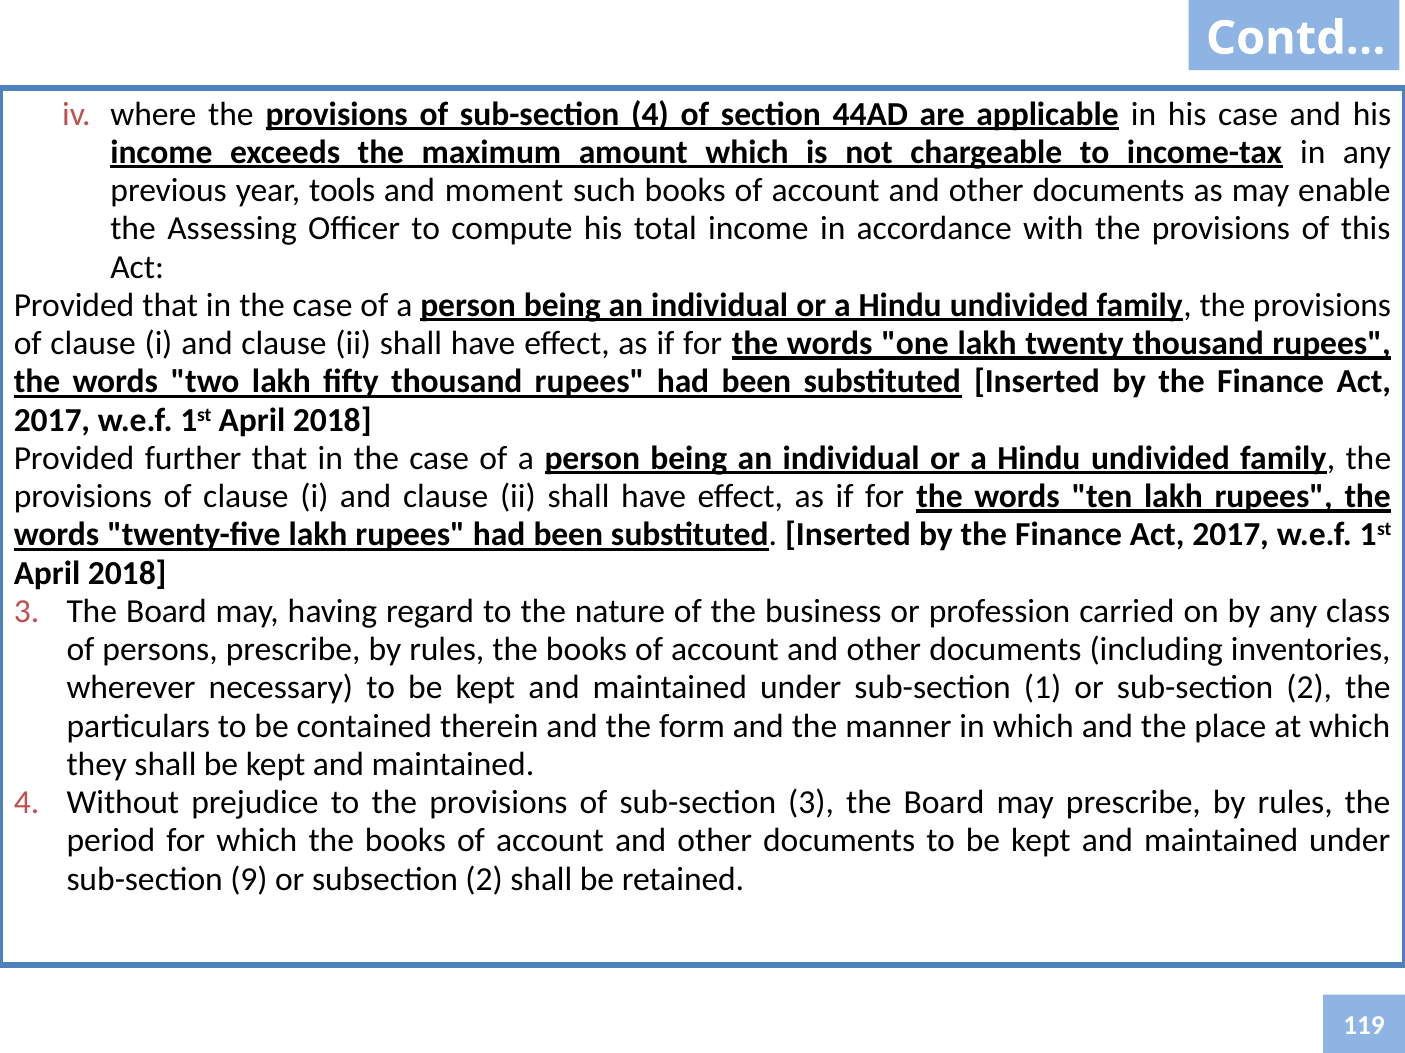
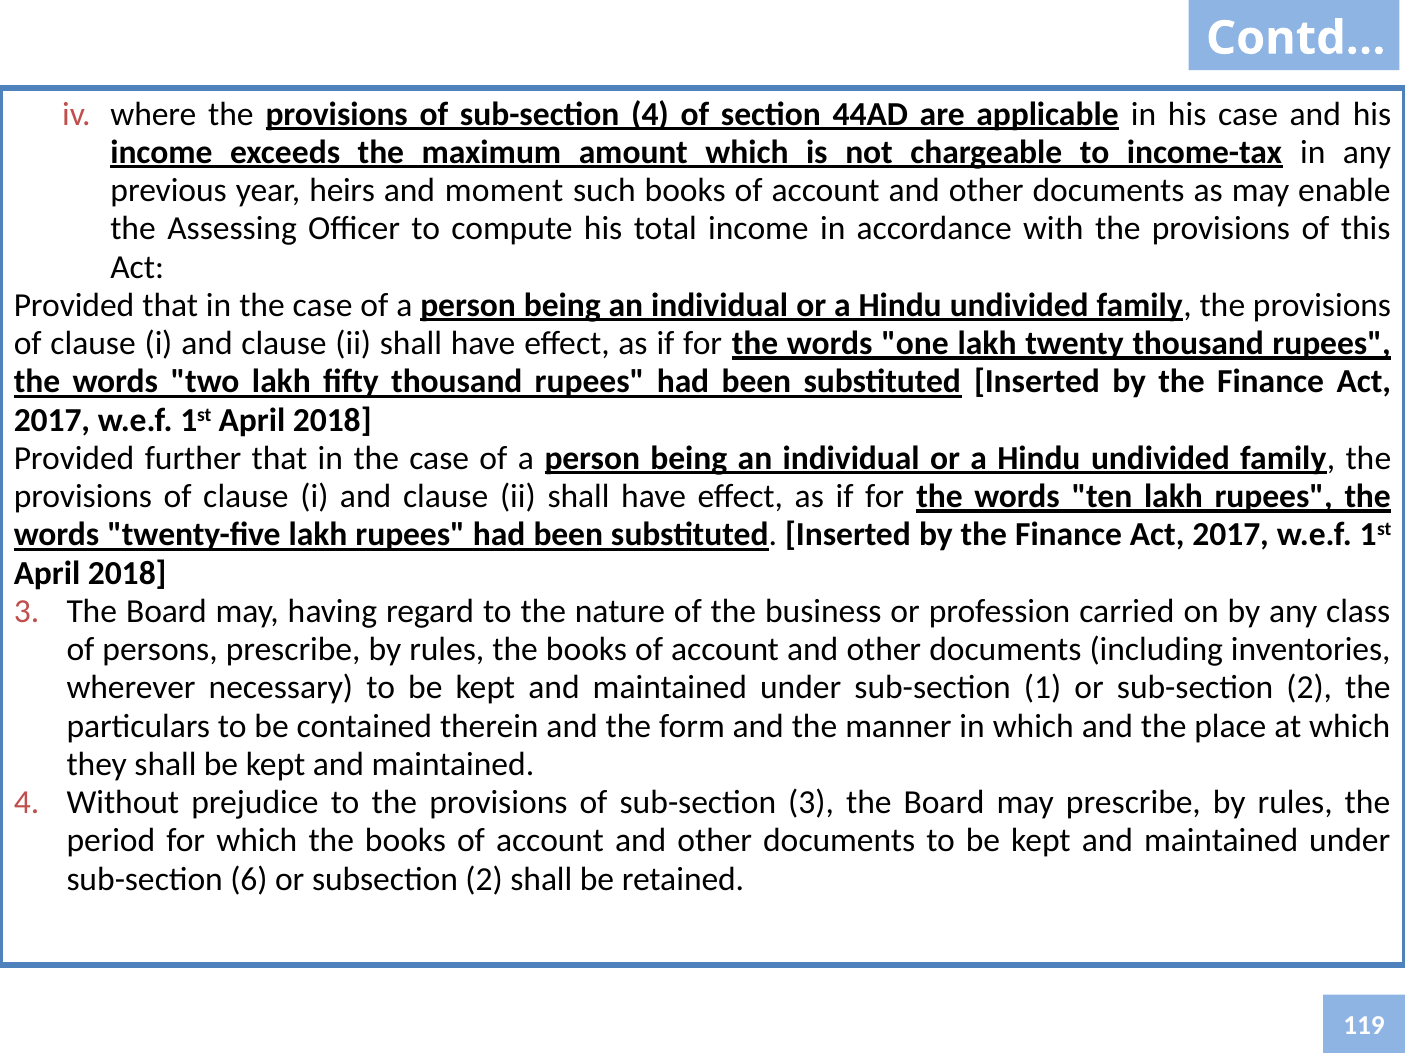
tools: tools -> heirs
9: 9 -> 6
